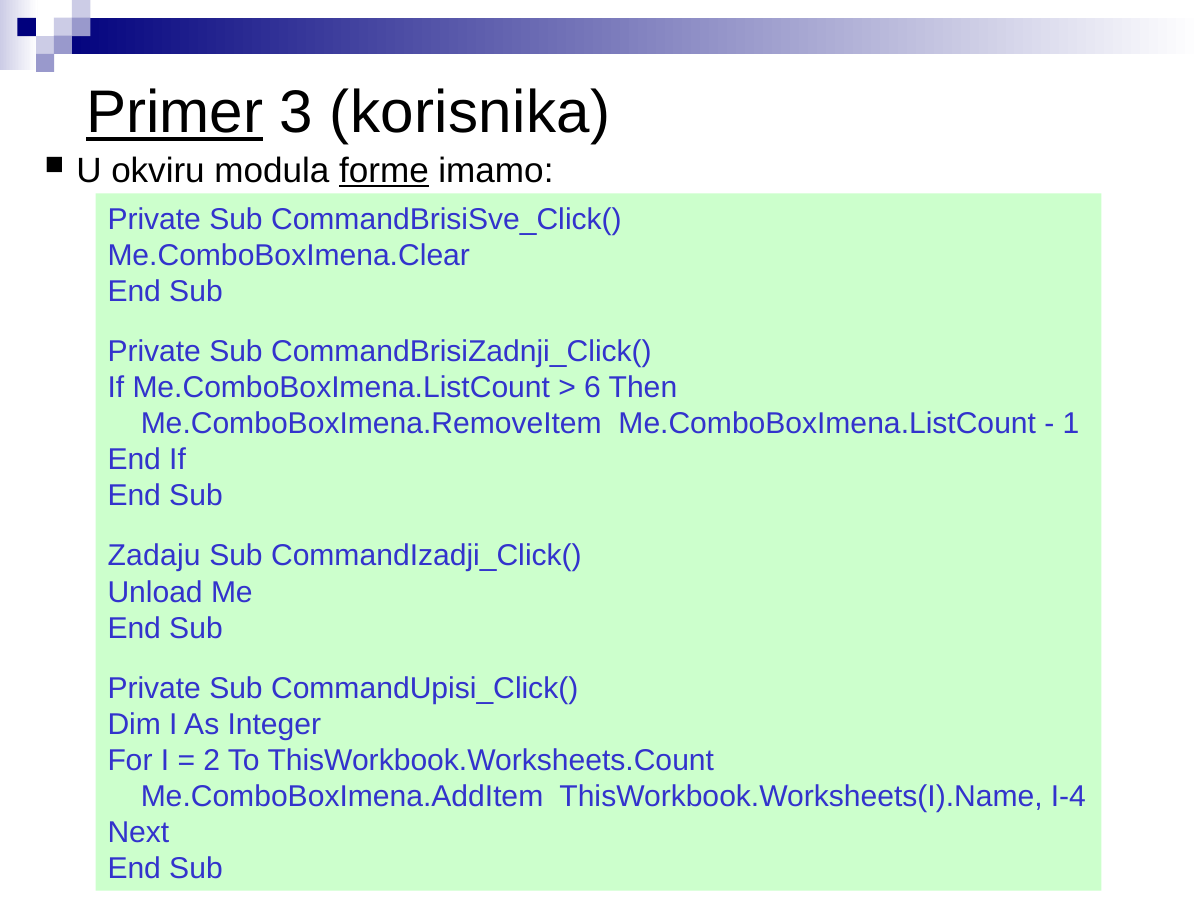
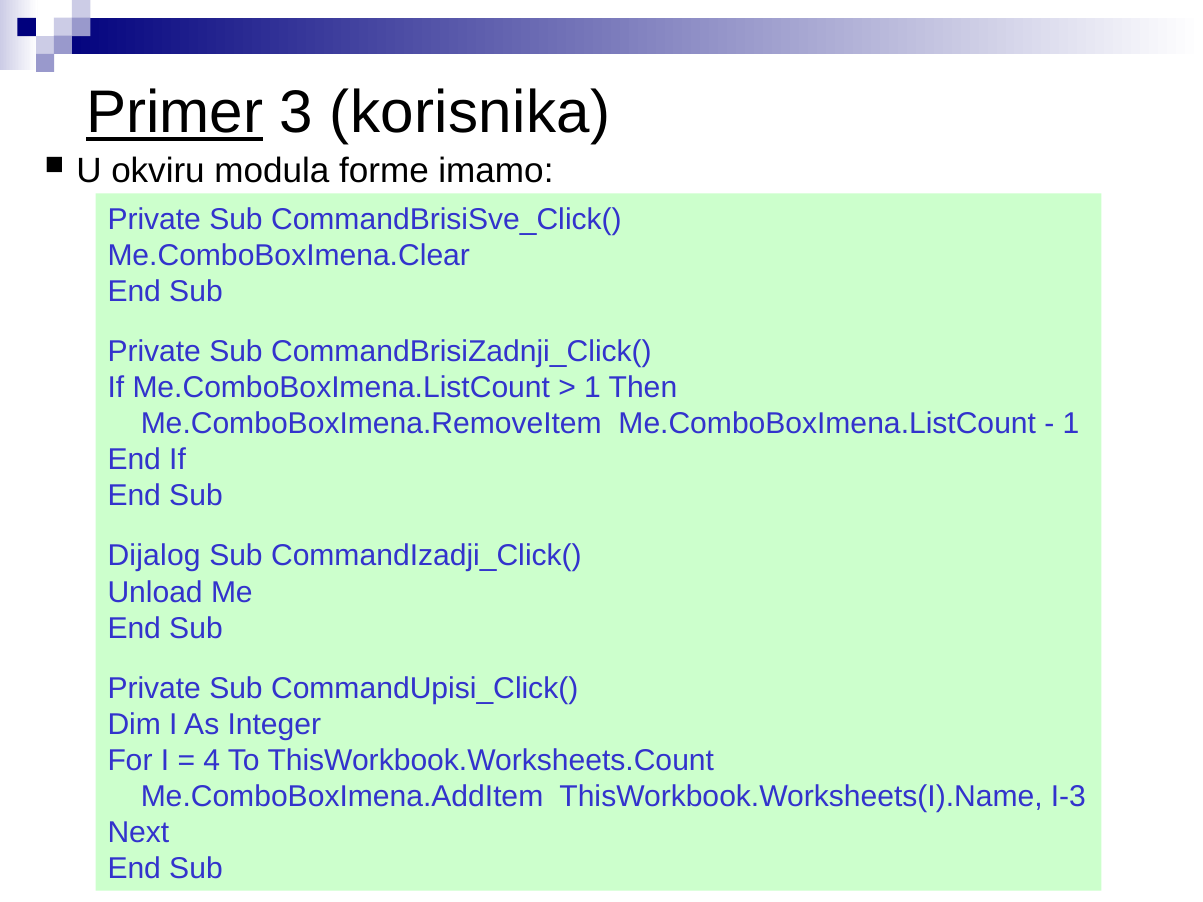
forme underline: present -> none
6 at (593, 388): 6 -> 1
Zadaju: Zadaju -> Dijalog
2: 2 -> 4
I-4: I-4 -> I-3
